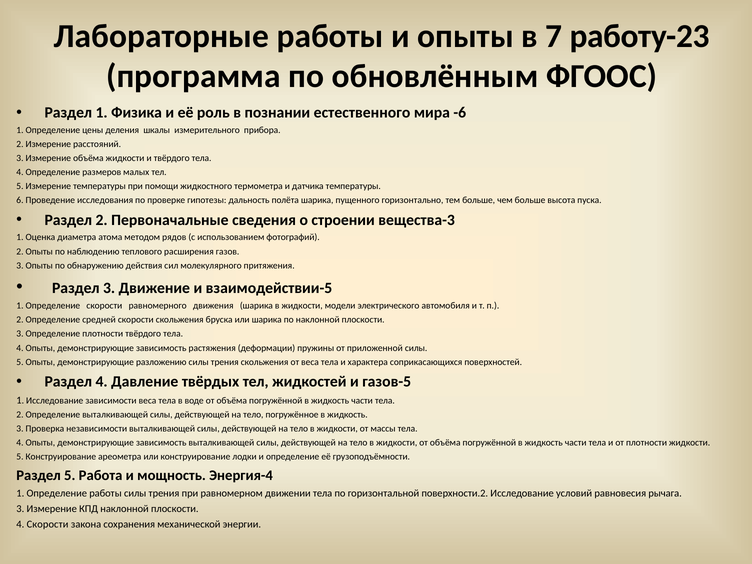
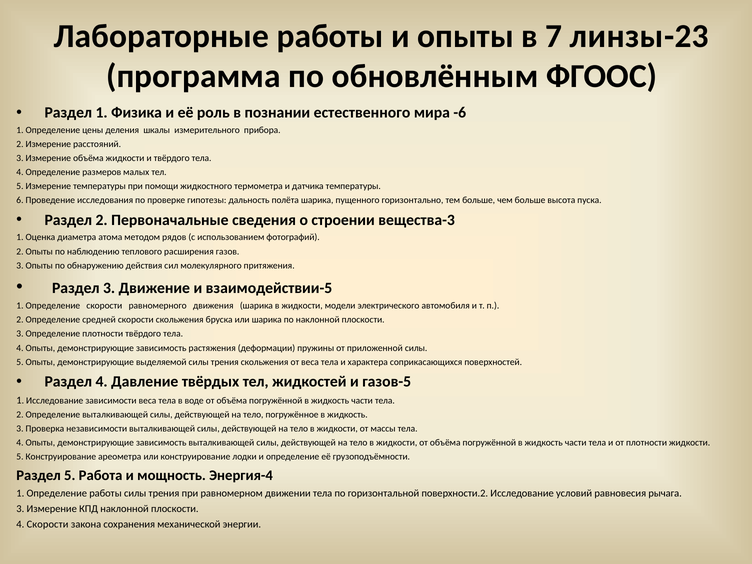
работу-23: работу-23 -> линзы-23
разложению: разложению -> выделяемой
